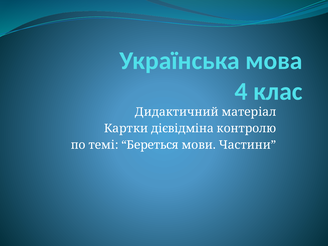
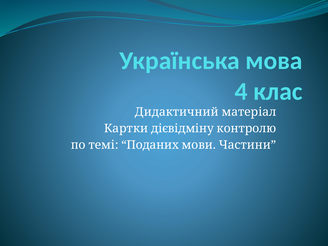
дієвідміна: дієвідміна -> дієвідміну
Береться: Береться -> Поданих
